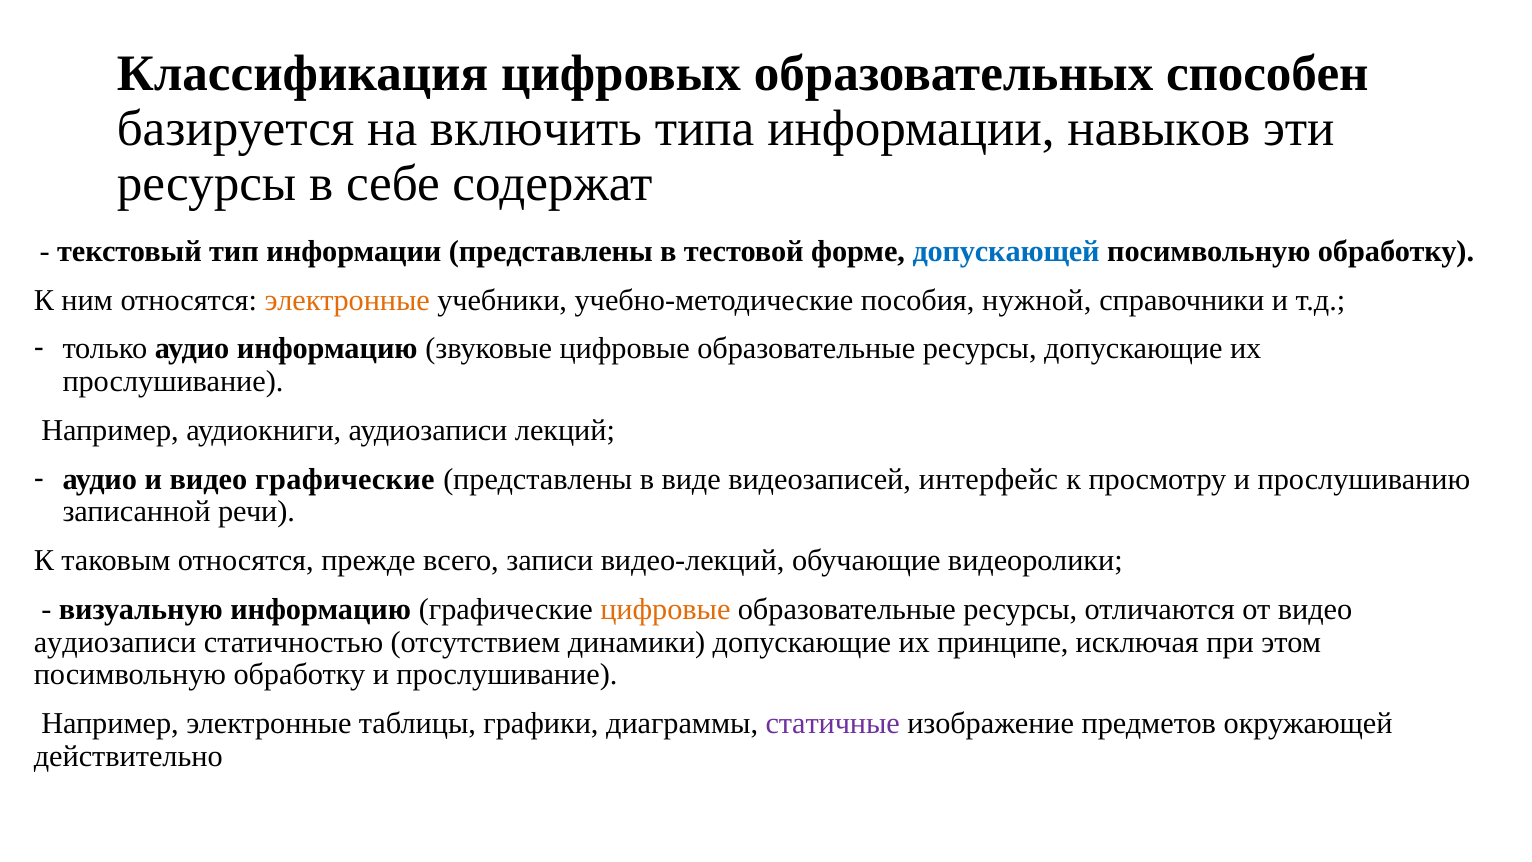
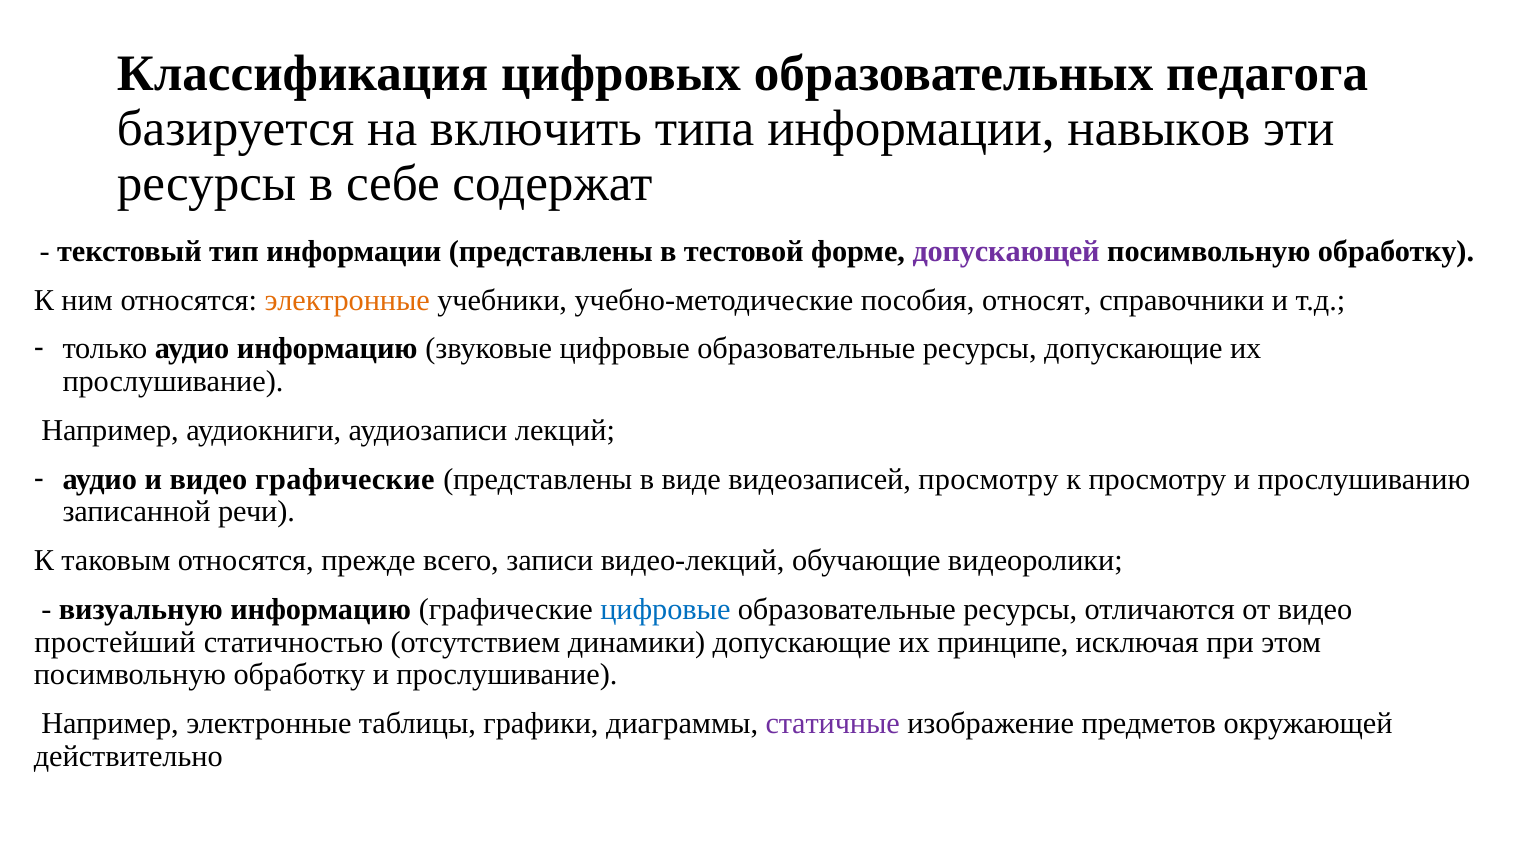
способен: способен -> педагога
допускающей colour: blue -> purple
нужной: нужной -> относят
видеозаписей интерфейс: интерфейс -> просмотру
цифровые at (665, 609) colour: orange -> blue
аудиозаписи at (115, 642): аудиозаписи -> простейший
